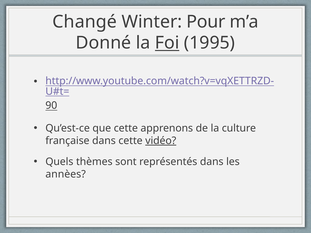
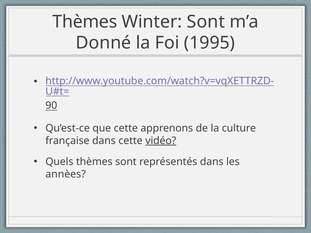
Changé at (85, 22): Changé -> Thèmes
Winter Pour: Pour -> Sont
Foi underline: present -> none
